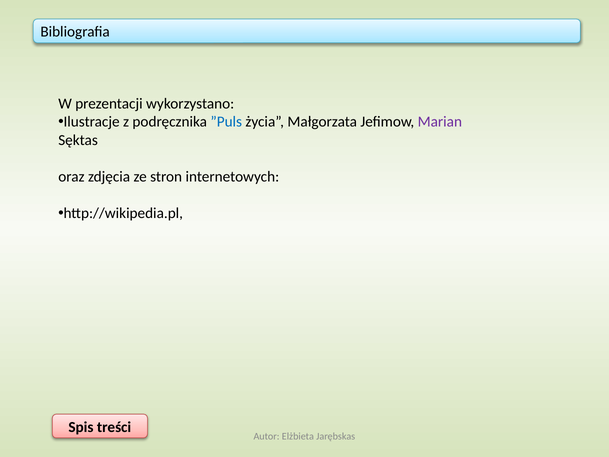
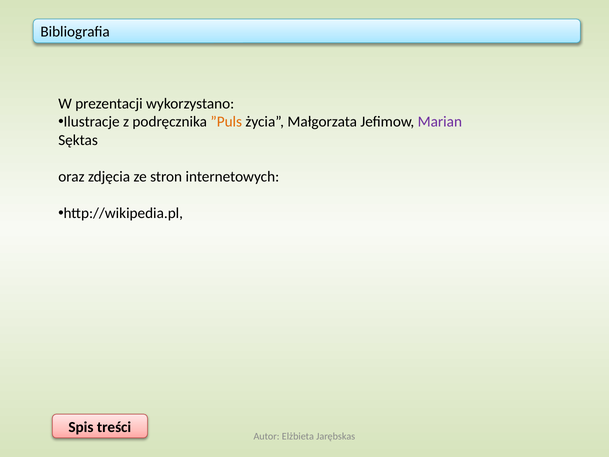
”Puls colour: blue -> orange
